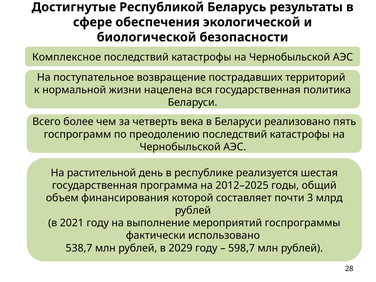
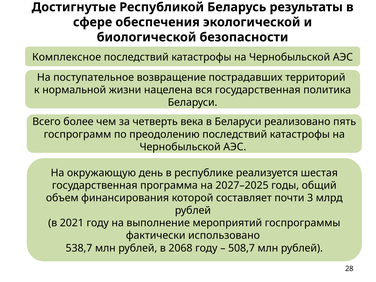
растительной: растительной -> окружающую
2012–2025: 2012–2025 -> 2027–2025
2029: 2029 -> 2068
598,7: 598,7 -> 508,7
